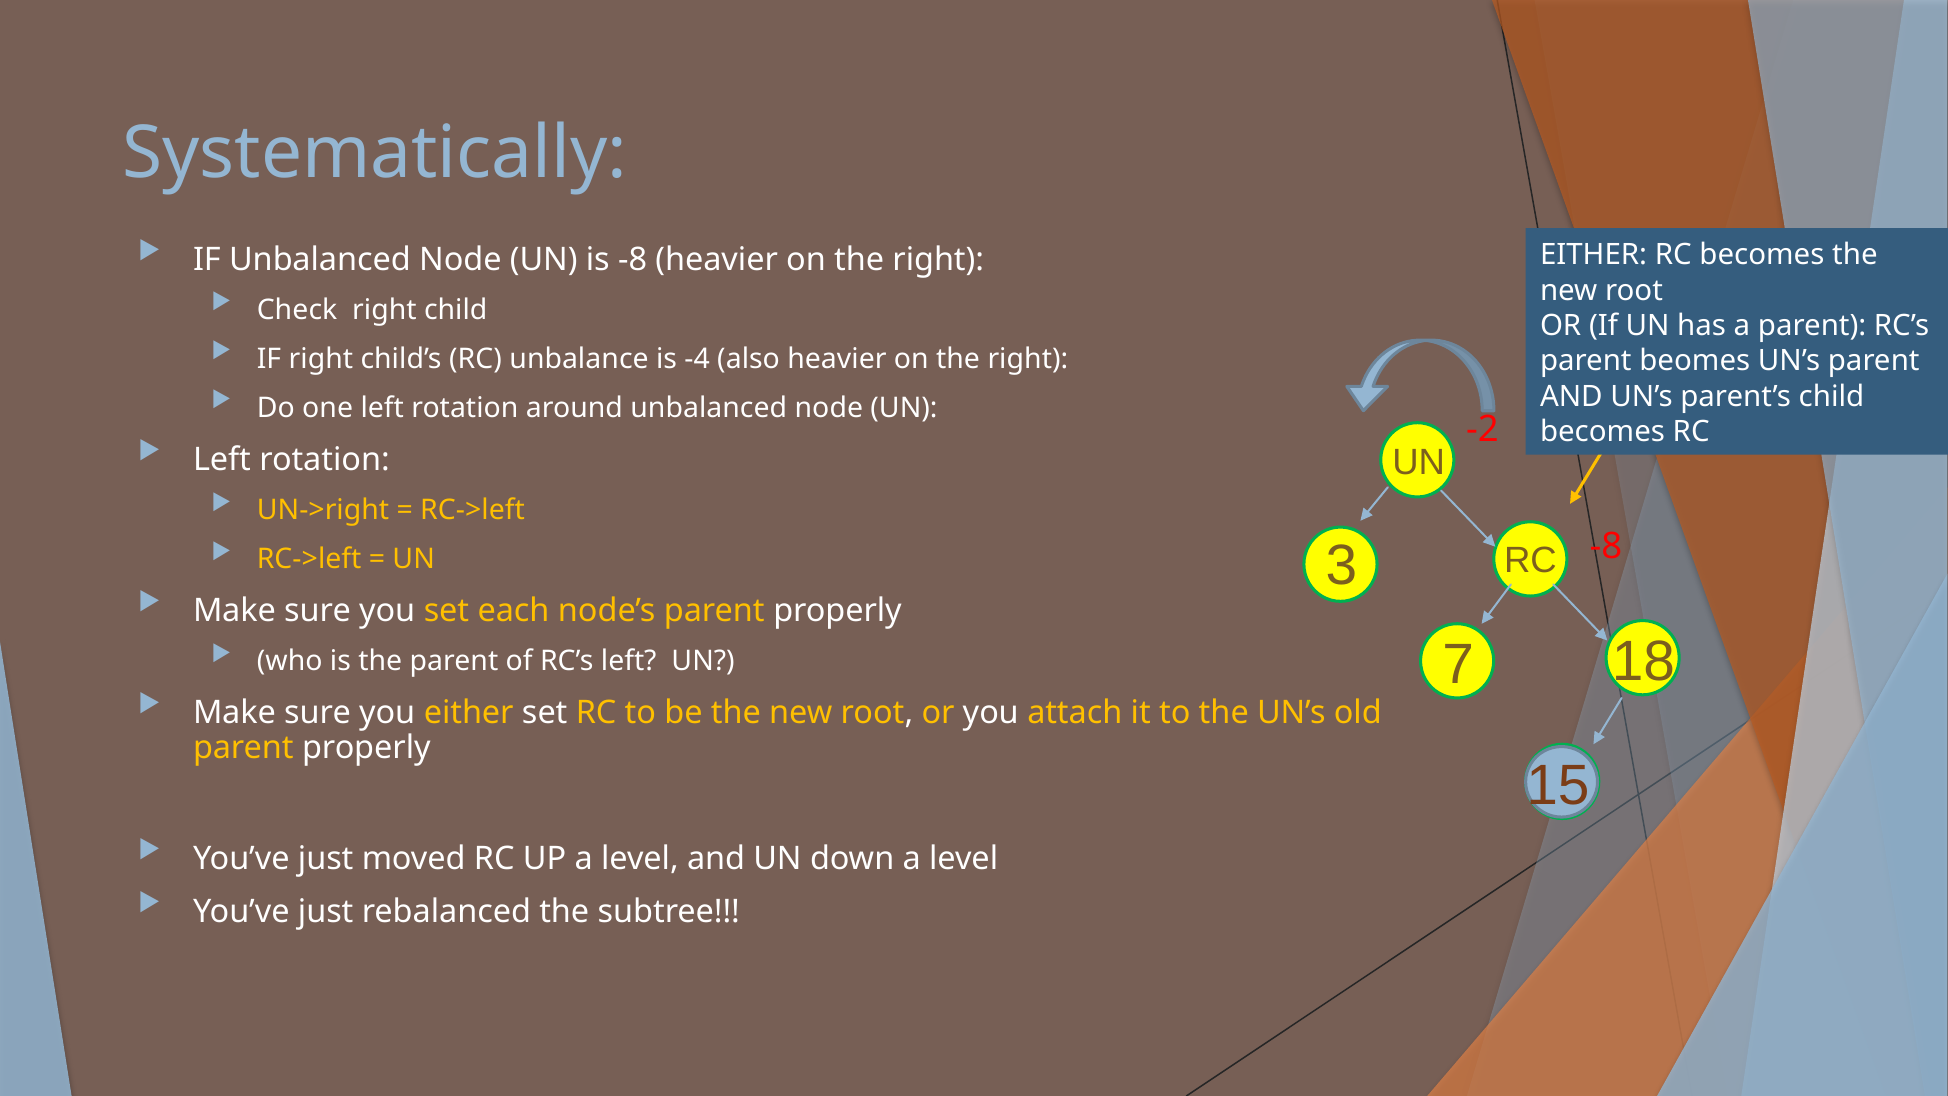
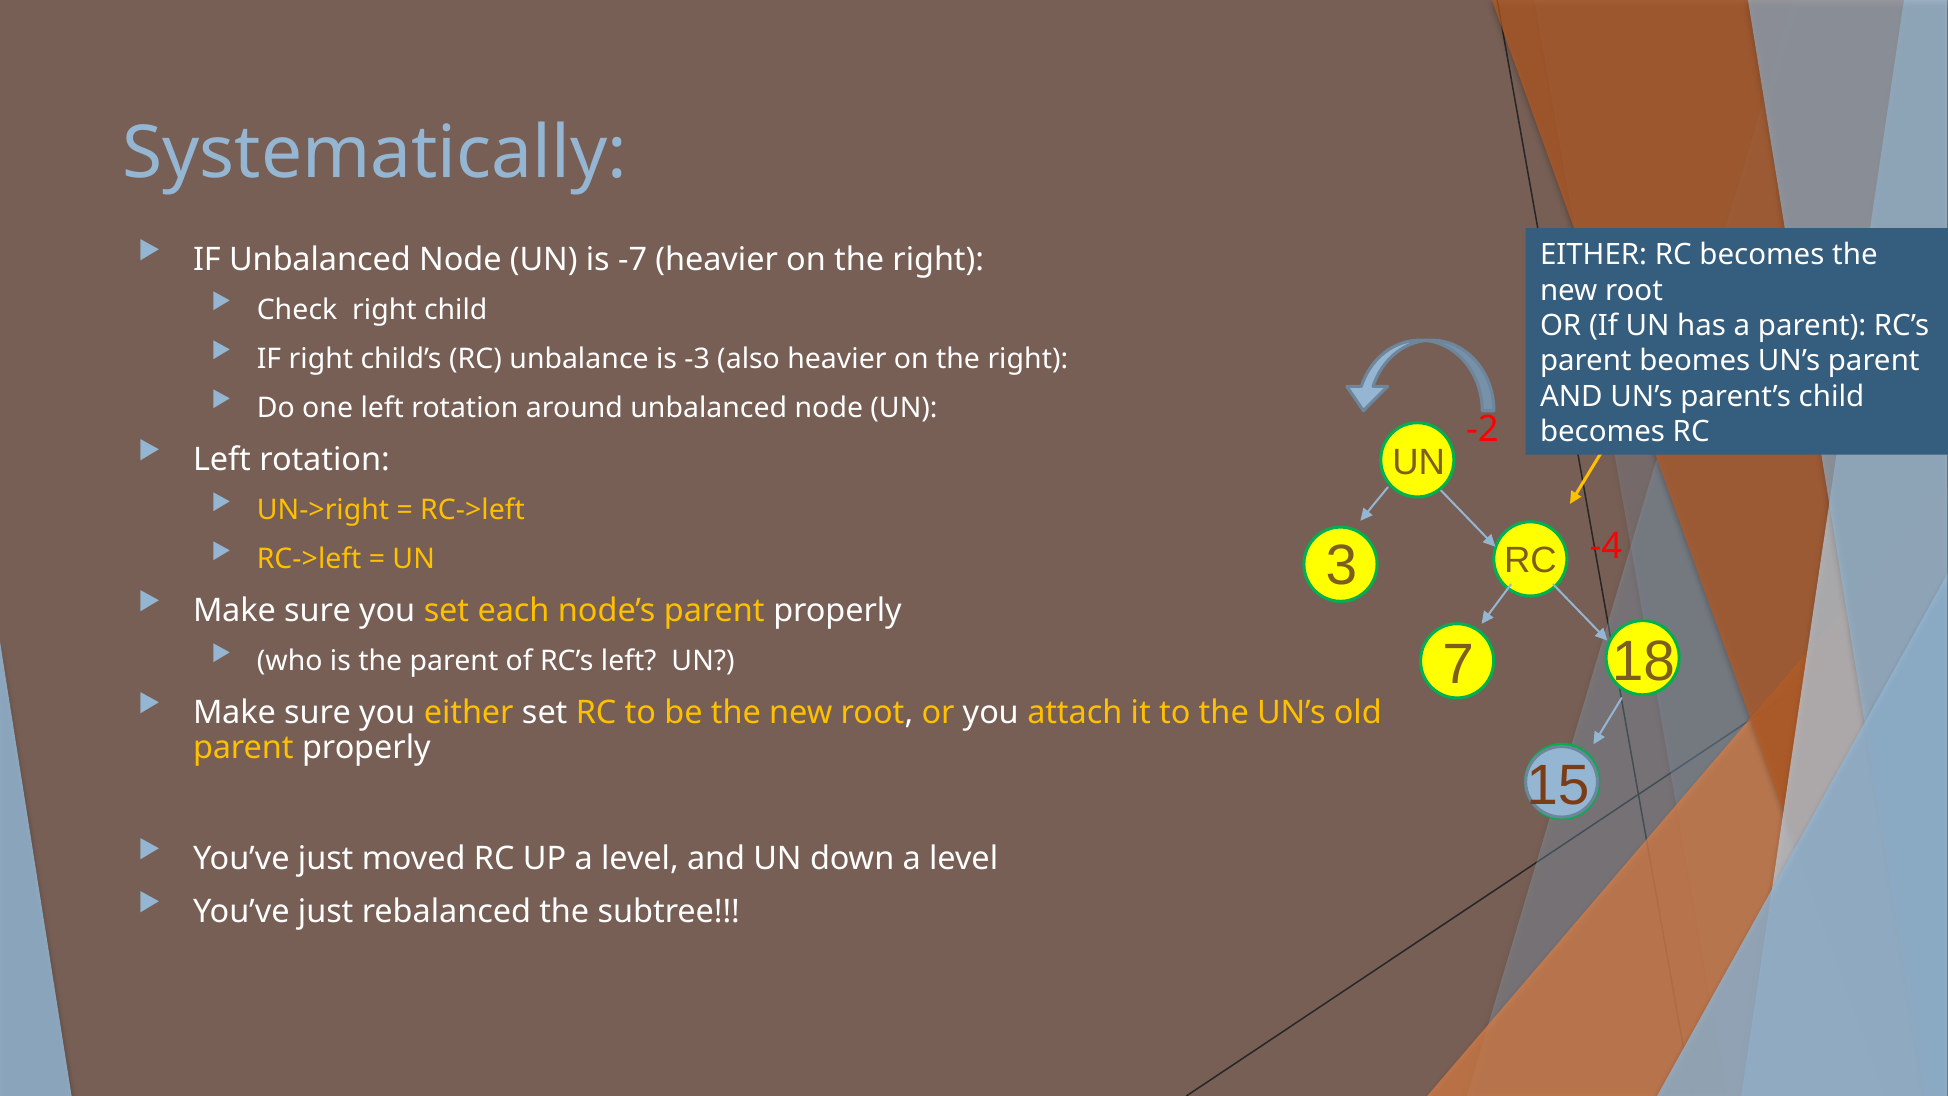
is -8: -8 -> -7
-4: -4 -> -3
-8 at (1606, 546): -8 -> -4
